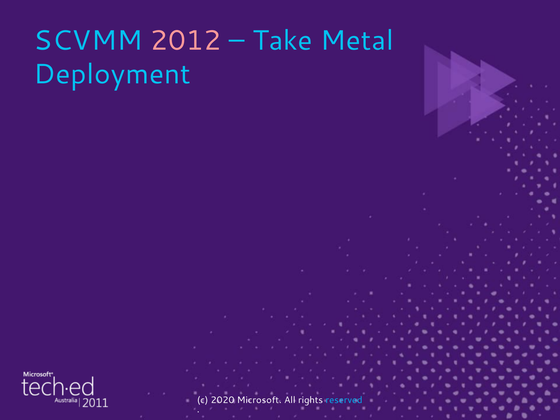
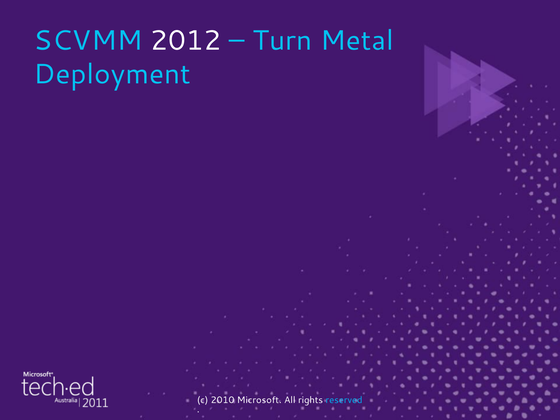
2012 colour: pink -> white
Take: Take -> Turn
2020: 2020 -> 2010
